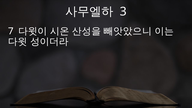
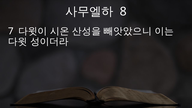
3: 3 -> 8
